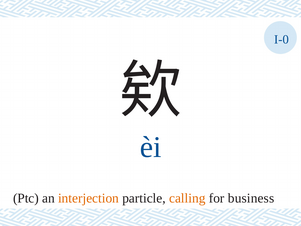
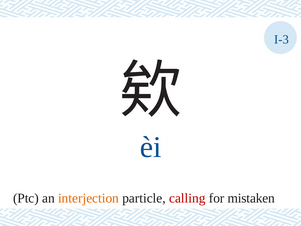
I-0: I-0 -> I-3
calling colour: orange -> red
business: business -> mistaken
